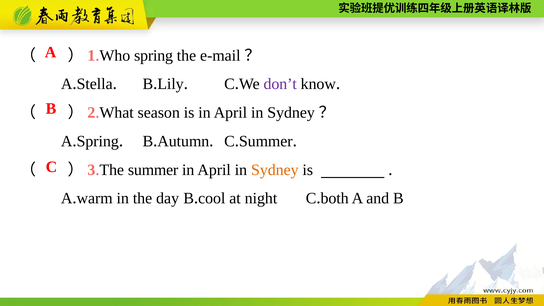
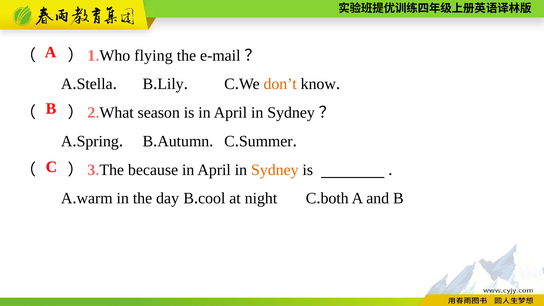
spring at (154, 56): spring -> flying
don’t colour: purple -> orange
The summer: summer -> because
